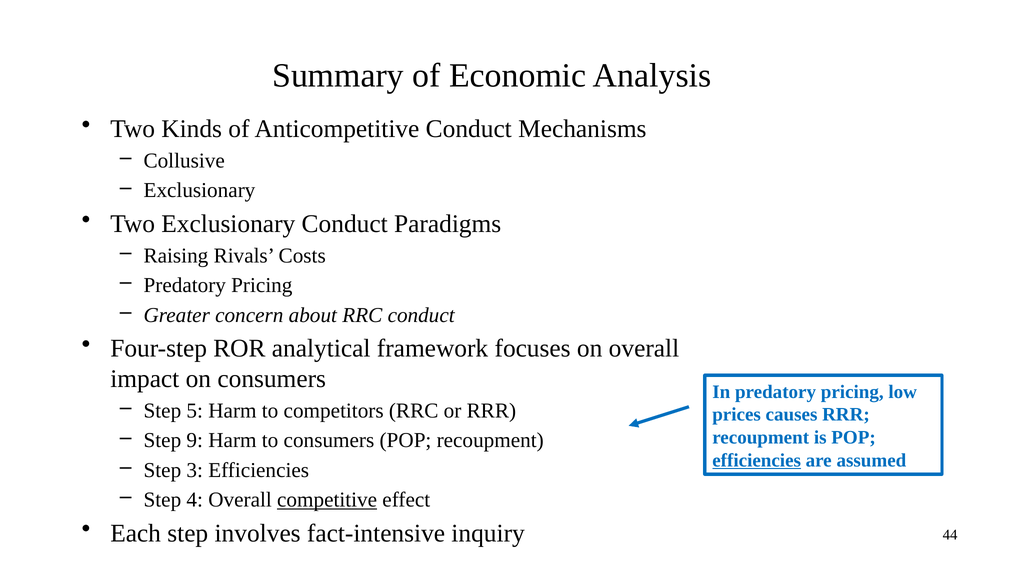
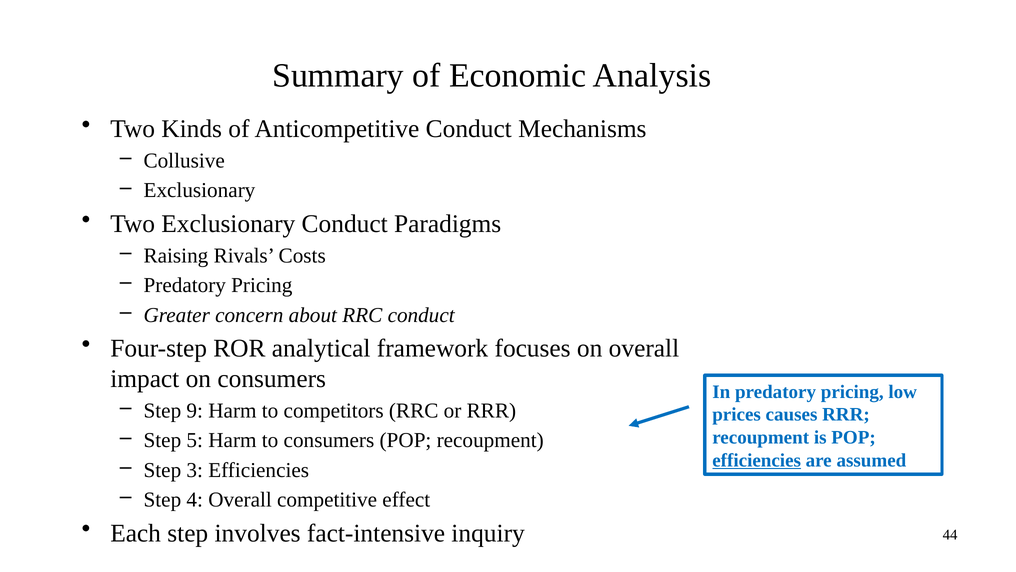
5: 5 -> 9
9: 9 -> 5
competitive underline: present -> none
